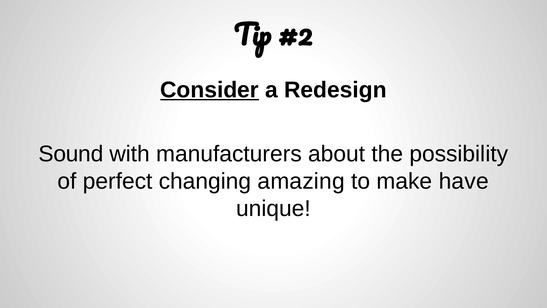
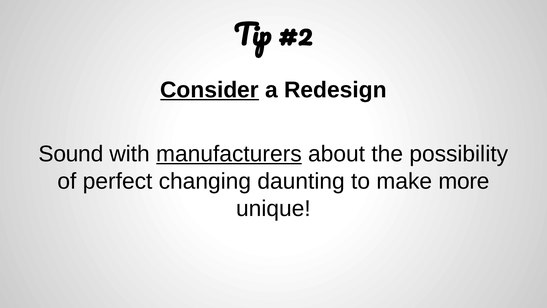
manufacturers underline: none -> present
amazing: amazing -> daunting
have: have -> more
